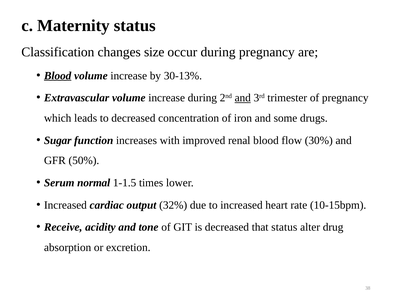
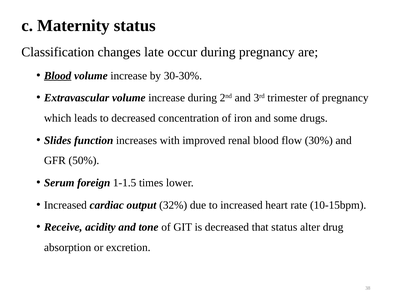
size: size -> late
30-13%: 30-13% -> 30-30%
and at (243, 98) underline: present -> none
Sugar: Sugar -> Slides
normal: normal -> foreign
